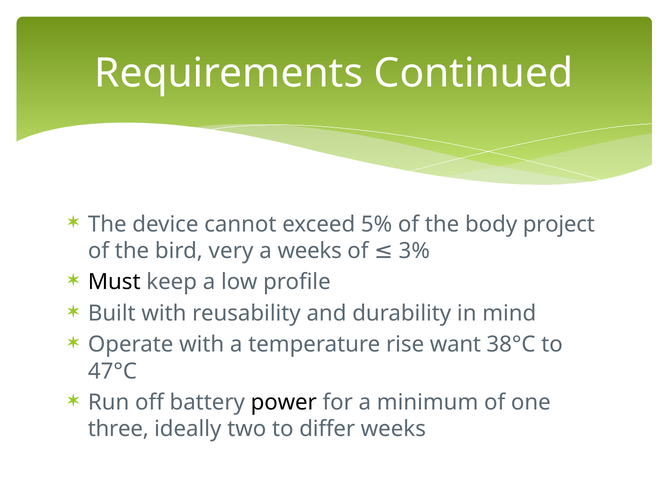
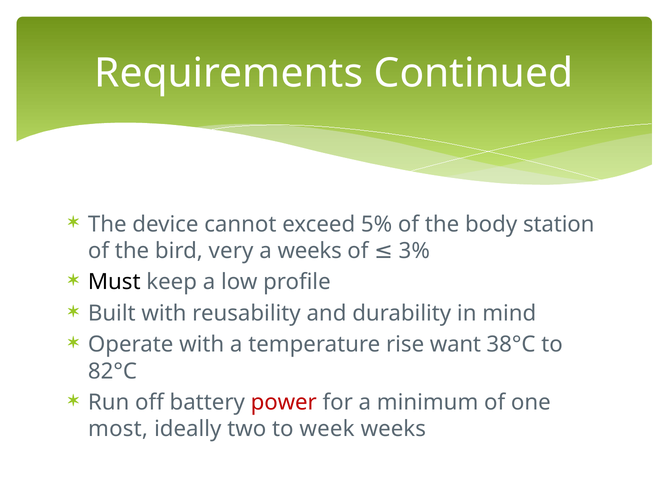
project: project -> station
47°C: 47°C -> 82°C
power colour: black -> red
three: three -> most
differ: differ -> week
